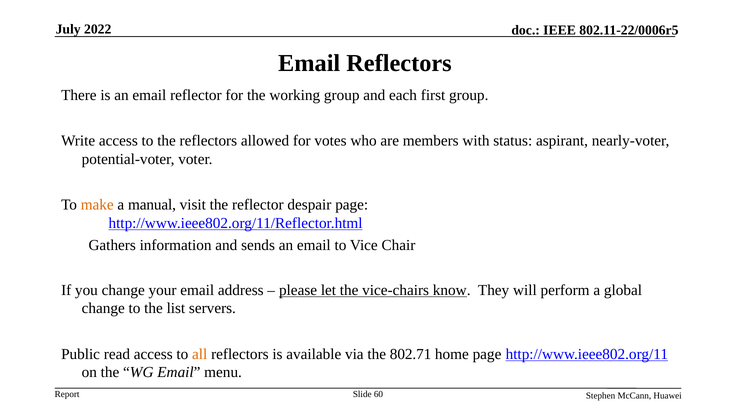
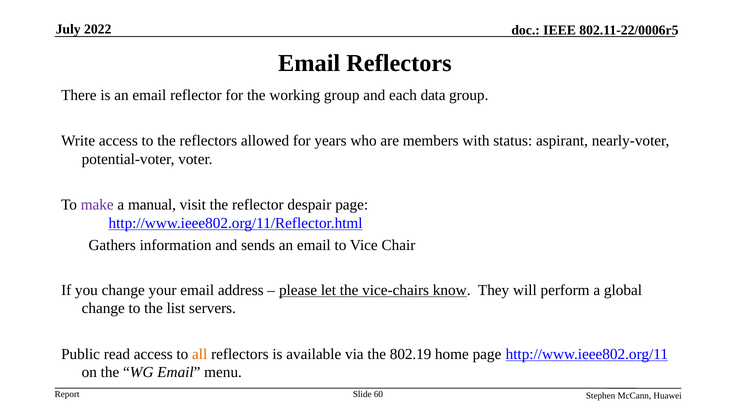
first: first -> data
votes: votes -> years
make colour: orange -> purple
802.71: 802.71 -> 802.19
